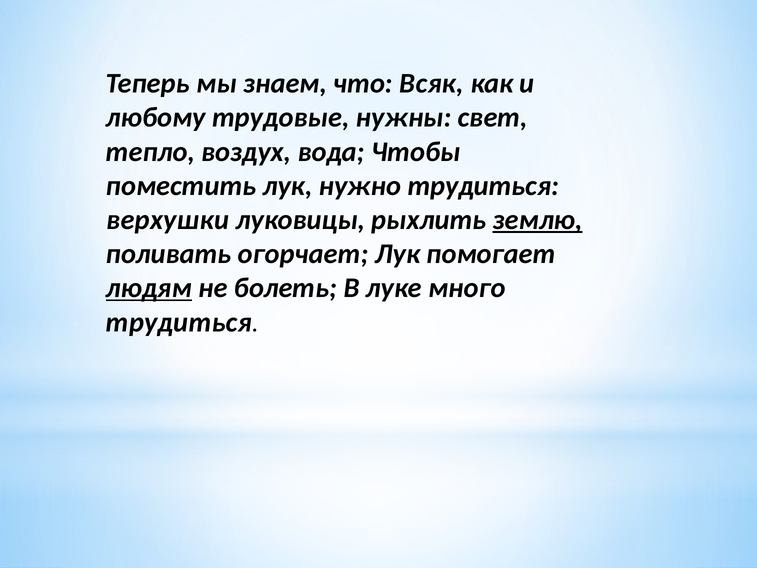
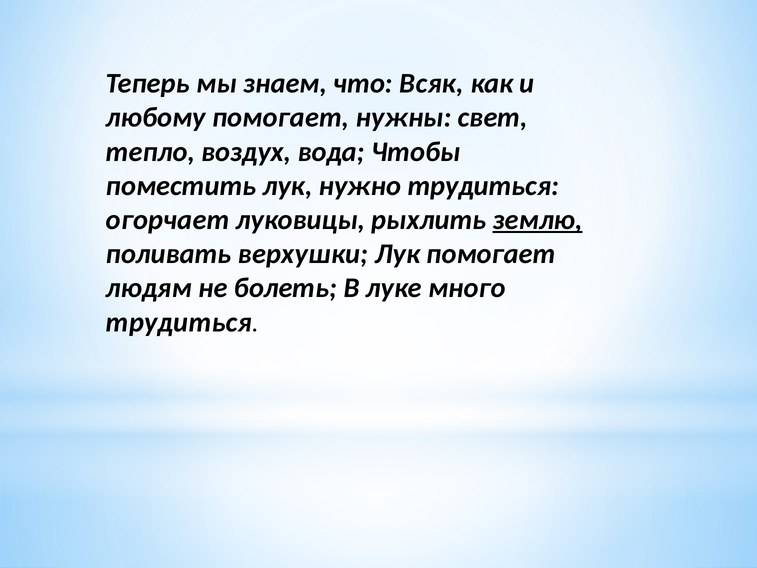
любому трудовые: трудовые -> помогает
верхушки: верхушки -> огорчает
огорчает: огорчает -> верхушки
людям underline: present -> none
